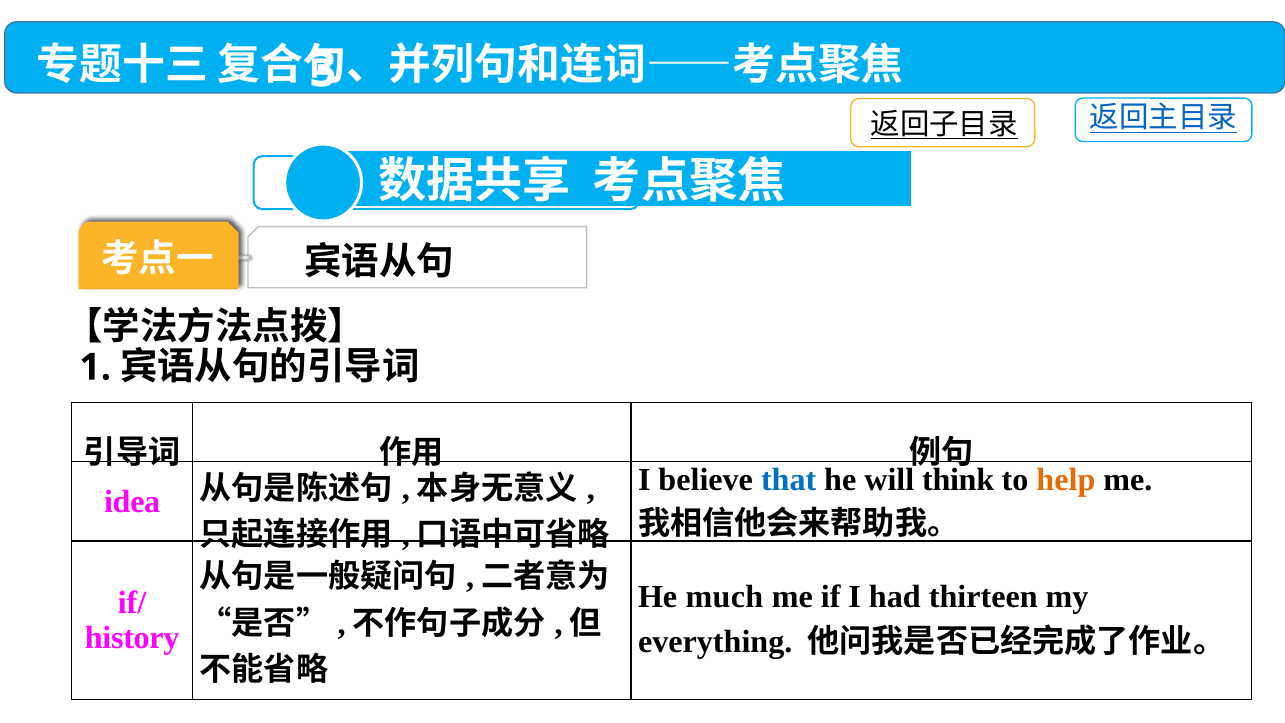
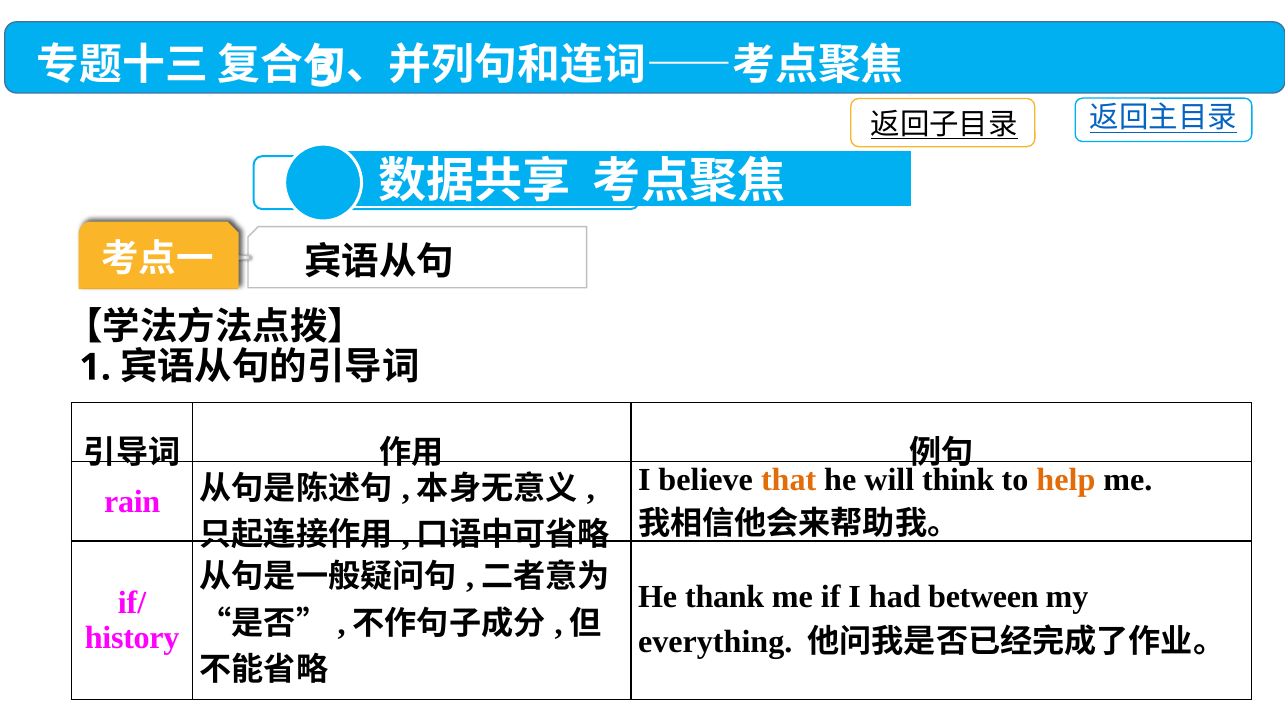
that colour: blue -> orange
idea: idea -> rain
much: much -> thank
thirteen: thirteen -> between
